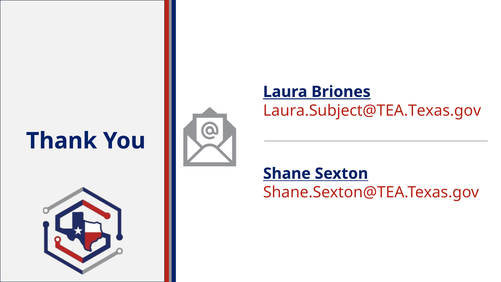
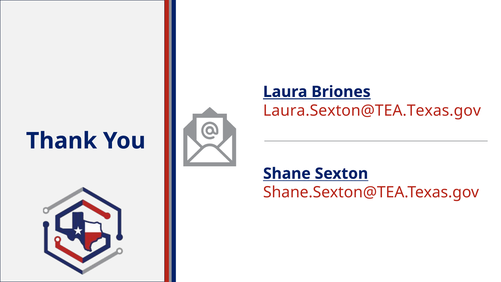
Laura.Subject@TEA.Texas.gov: Laura.Subject@TEA.Texas.gov -> Laura.Sexton@TEA.Texas.gov
